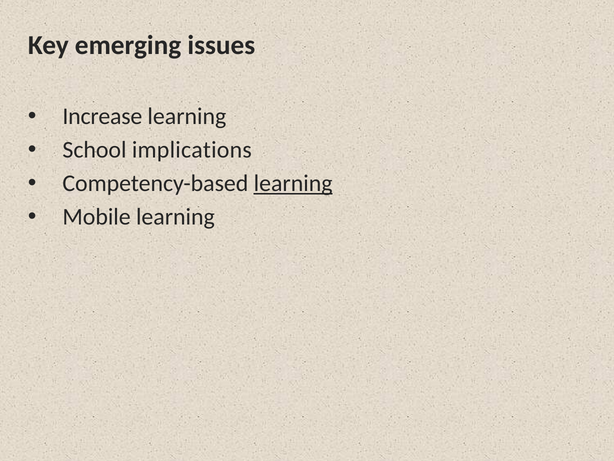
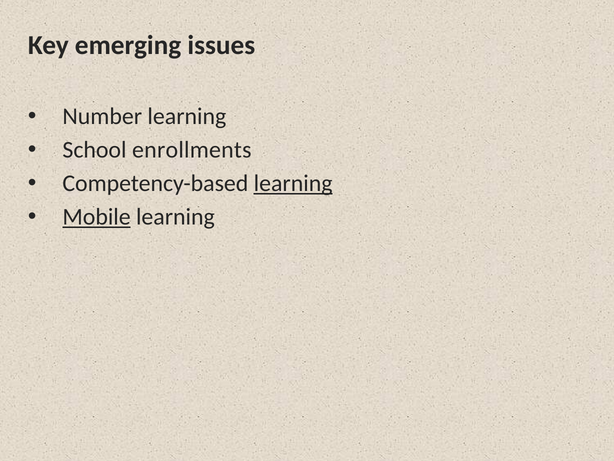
Increase: Increase -> Number
implications: implications -> enrollments
Mobile underline: none -> present
